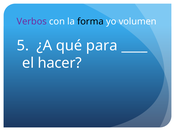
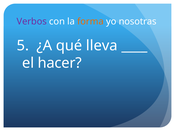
forma colour: black -> orange
volumen: volumen -> nosotras
para: para -> lleva
